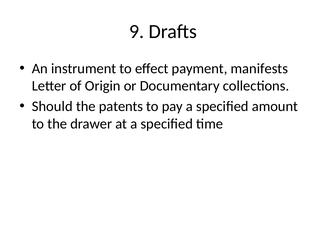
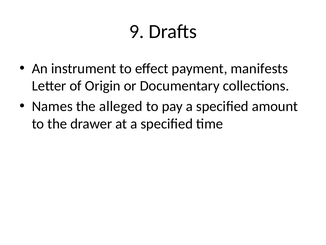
Should: Should -> Names
patents: patents -> alleged
